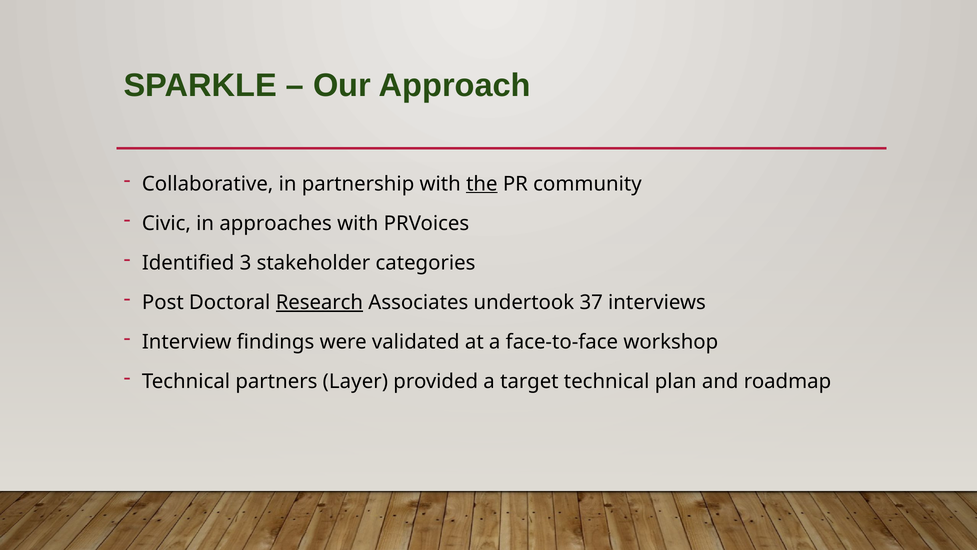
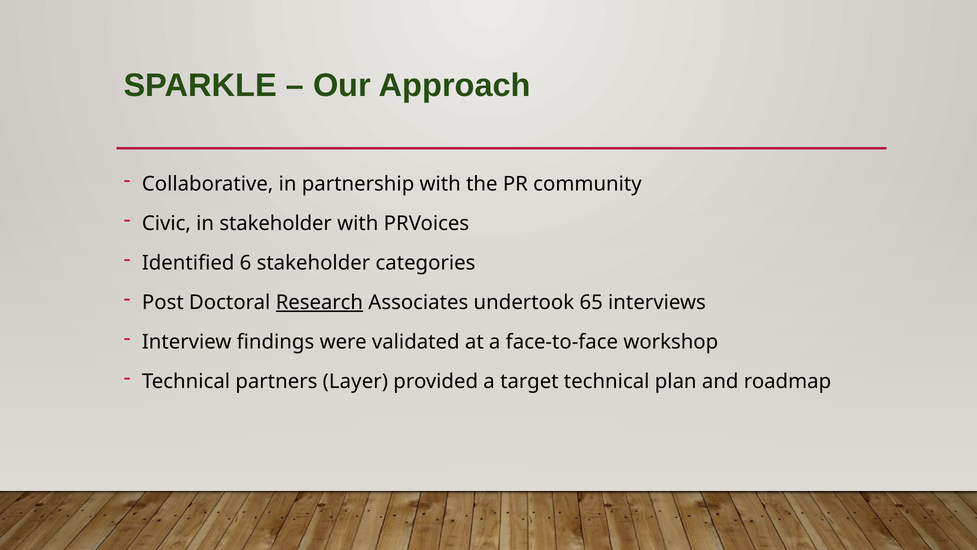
the underline: present -> none
in approaches: approaches -> stakeholder
3: 3 -> 6
37: 37 -> 65
